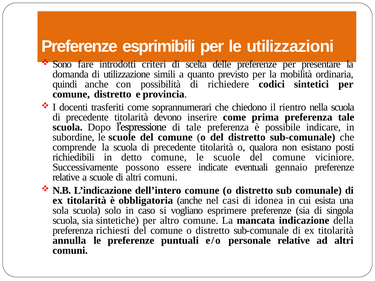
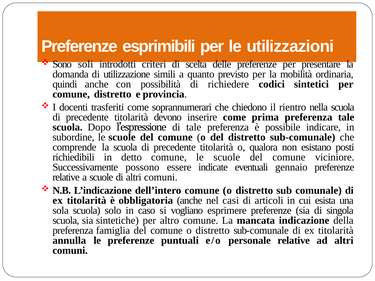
fare: fare -> soli
idonea: idonea -> articoli
richiesti: richiesti -> famiglia
